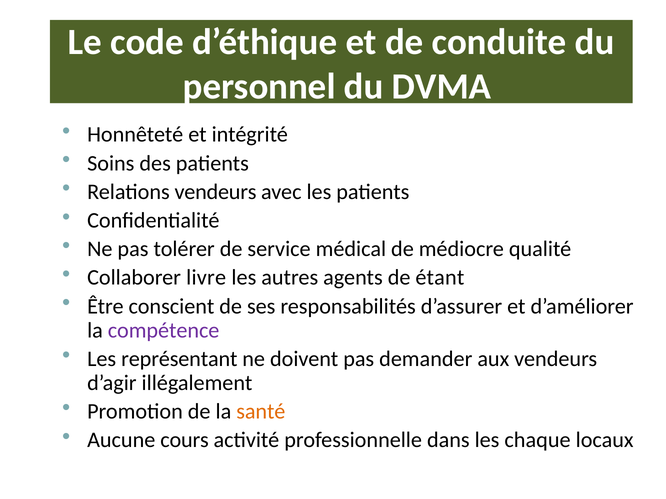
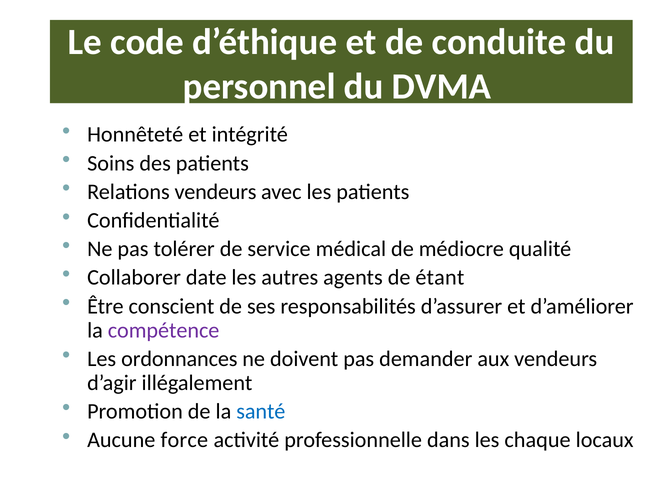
livre: livre -> date
représentant: représentant -> ordonnances
santé colour: orange -> blue
cours: cours -> force
